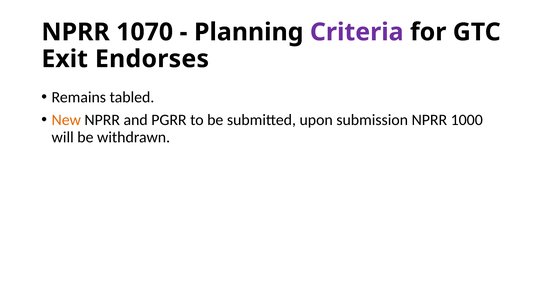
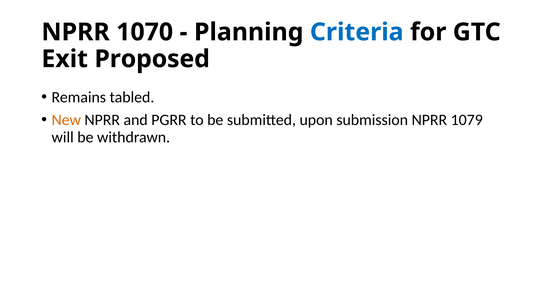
Criteria colour: purple -> blue
Endorses: Endorses -> Proposed
1000: 1000 -> 1079
